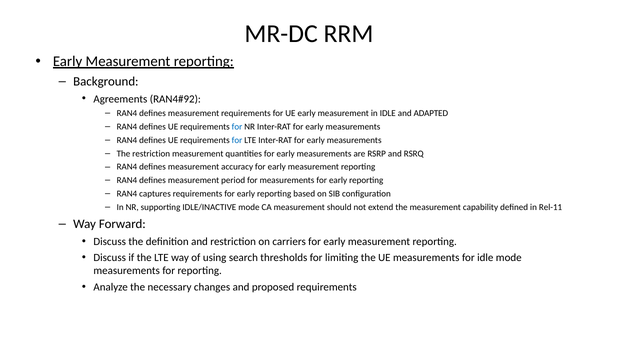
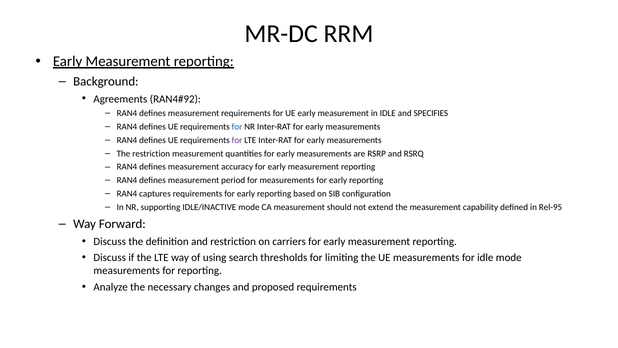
ADAPTED: ADAPTED -> SPECIFIES
for at (237, 140) colour: blue -> purple
Rel-11: Rel-11 -> Rel-95
